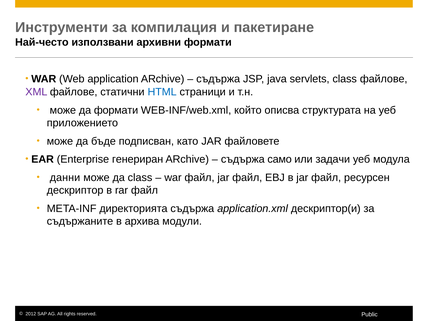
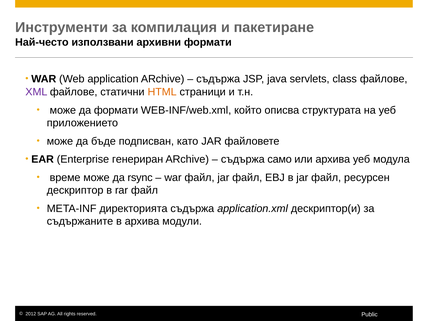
HTML colour: blue -> orange
или задачи: задачи -> архива
данни: данни -> време
да class: class -> rsync
